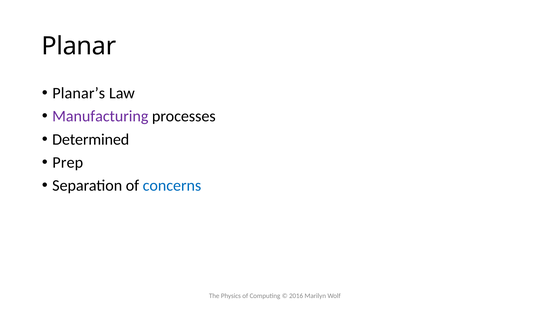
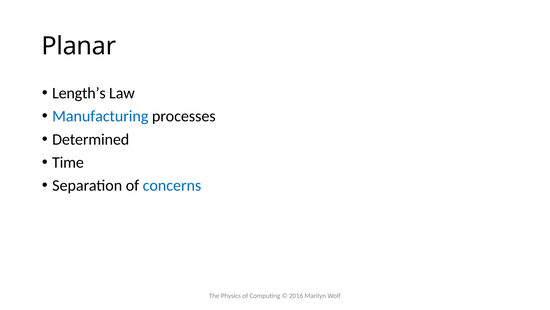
Planar’s: Planar’s -> Length’s
Manufacturing colour: purple -> blue
Prep: Prep -> Time
